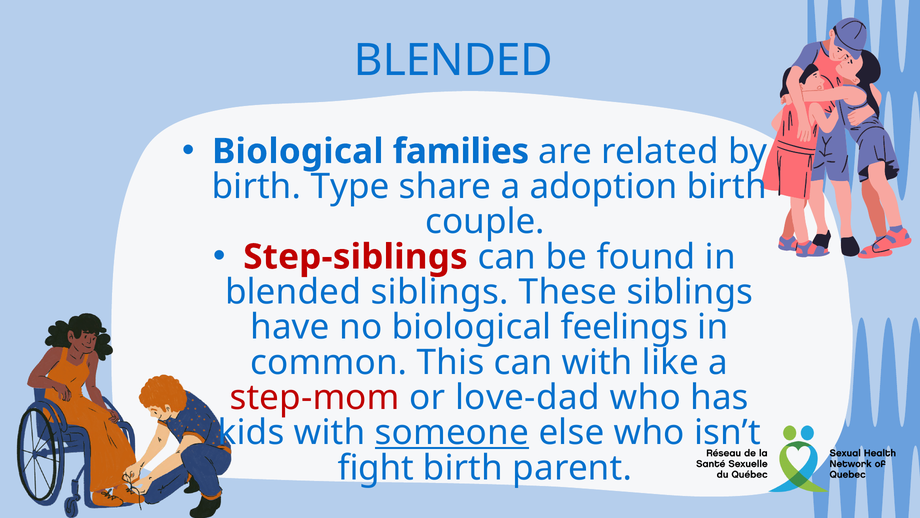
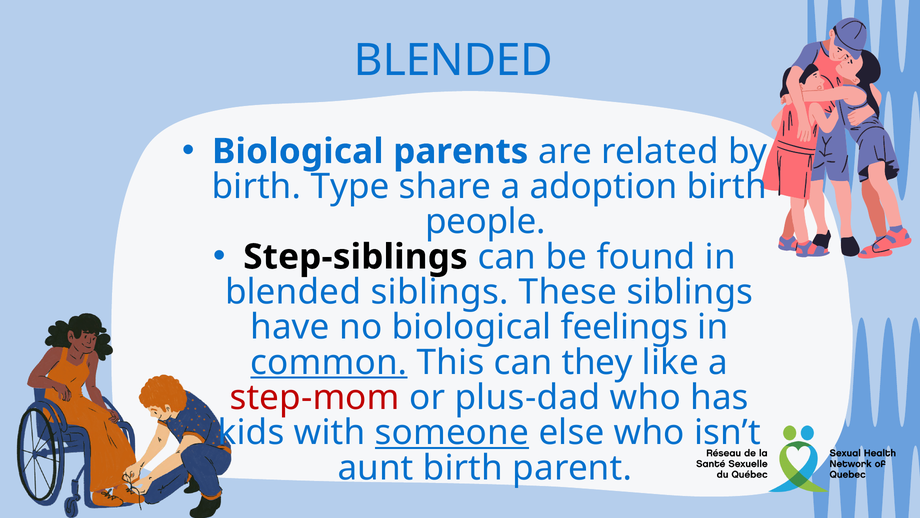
families: families -> parents
couple: couple -> people
Step-siblings colour: red -> black
common underline: none -> present
can with: with -> they
love-dad: love-dad -> plus-dad
fight: fight -> aunt
